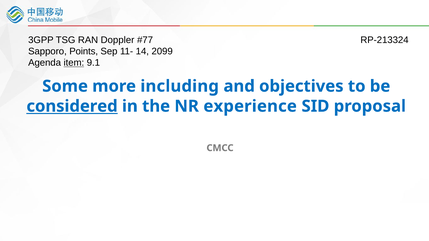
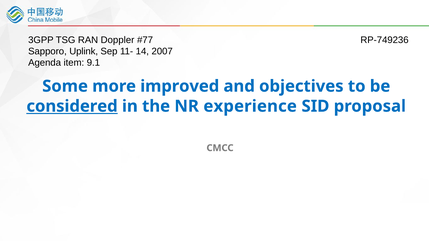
RP-213324: RP-213324 -> RP-749236
Points: Points -> Uplink
2099: 2099 -> 2007
item underline: present -> none
including: including -> improved
